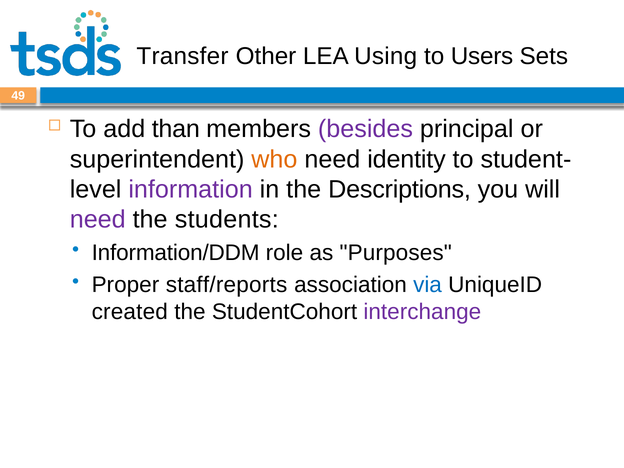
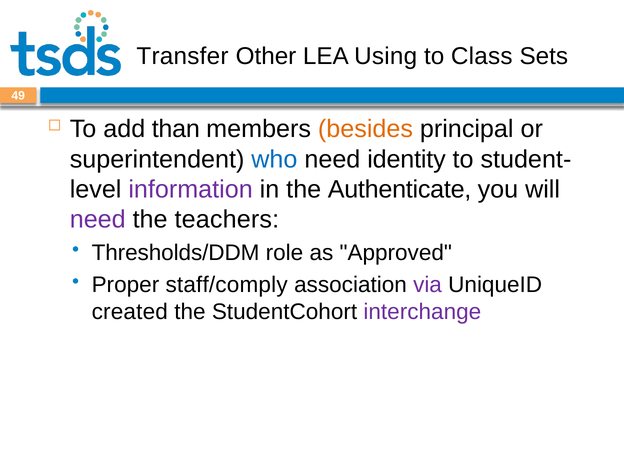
Users: Users -> Class
besides colour: purple -> orange
who colour: orange -> blue
Descriptions: Descriptions -> Authenticate
students: students -> teachers
Information/DDM: Information/DDM -> Thresholds/DDM
Purposes: Purposes -> Approved
staff/reports: staff/reports -> staff/comply
via colour: blue -> purple
